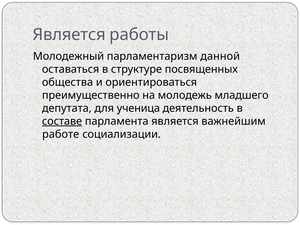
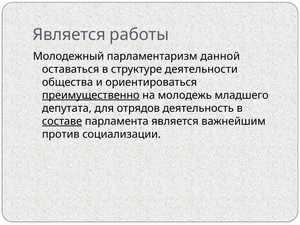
посвященных: посвященных -> деятельности
преимущественно underline: none -> present
ученица: ученица -> отрядов
работе: работе -> против
